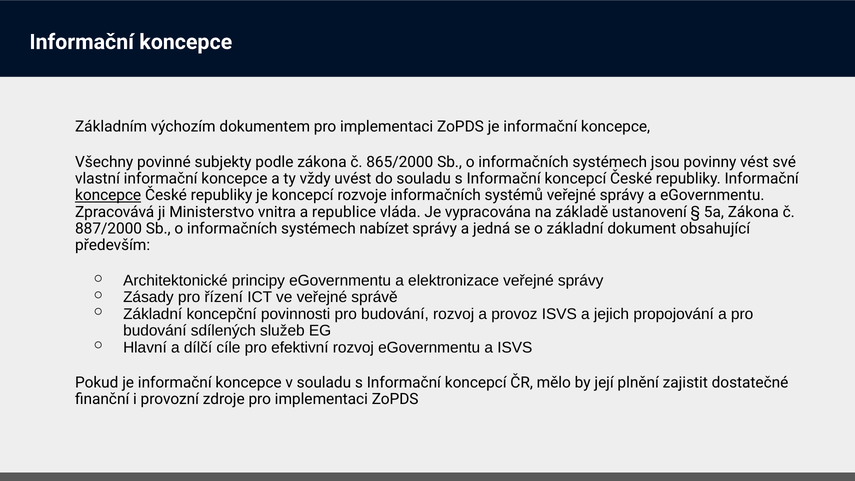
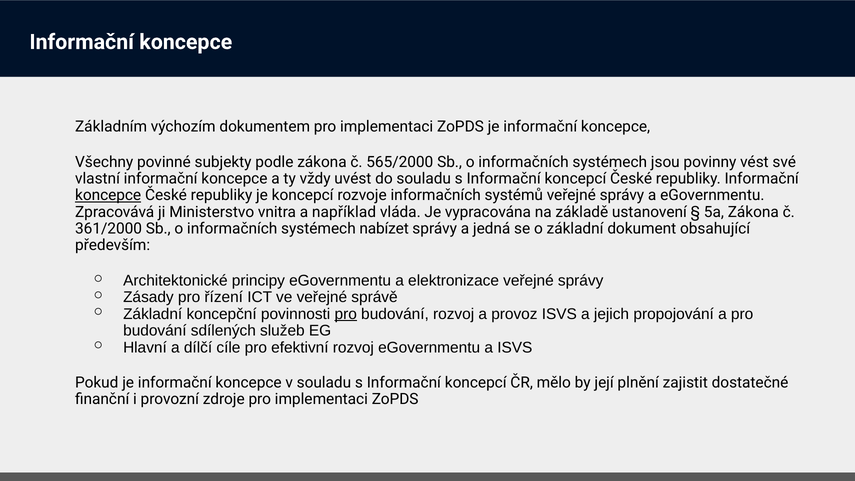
865/2000: 865/2000 -> 565/2000
republice: republice -> například
887/2000: 887/2000 -> 361/2000
pro at (346, 314) underline: none -> present
